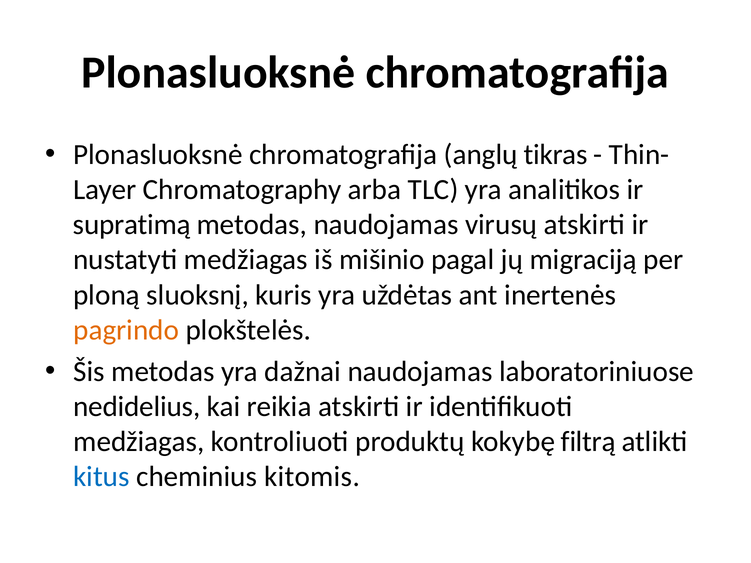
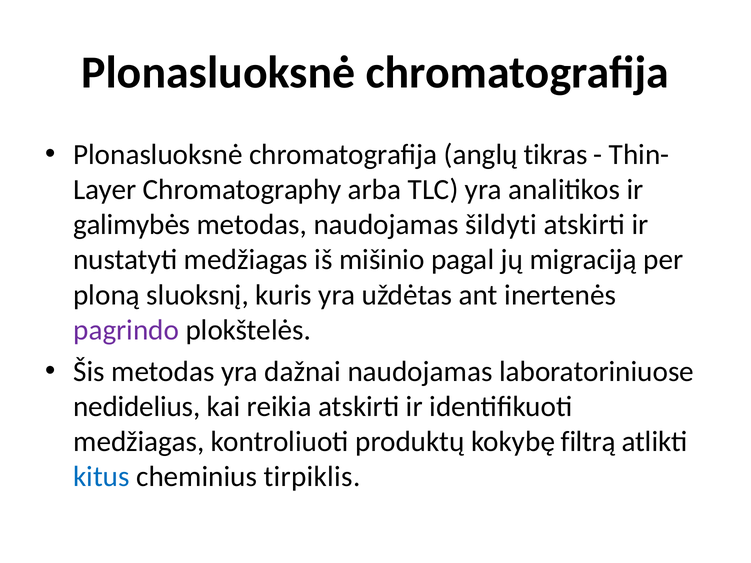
supratimą: supratimą -> galimybės
virusų: virusų -> šildyti
pagrindo colour: orange -> purple
kitomis: kitomis -> tirpiklis
